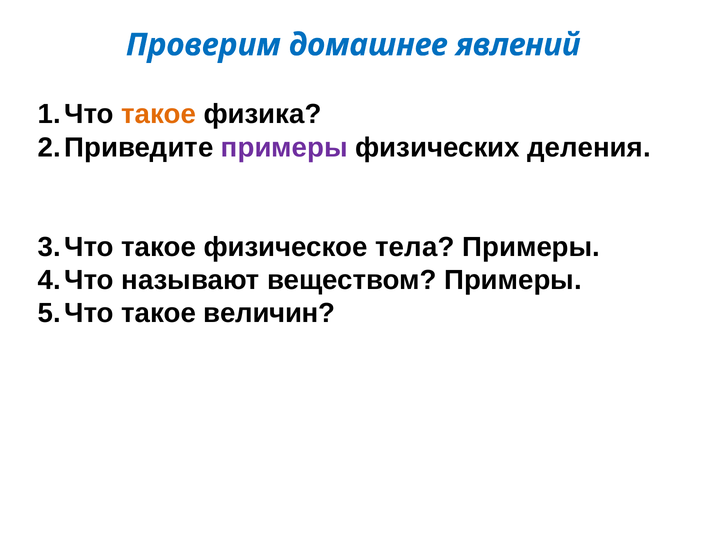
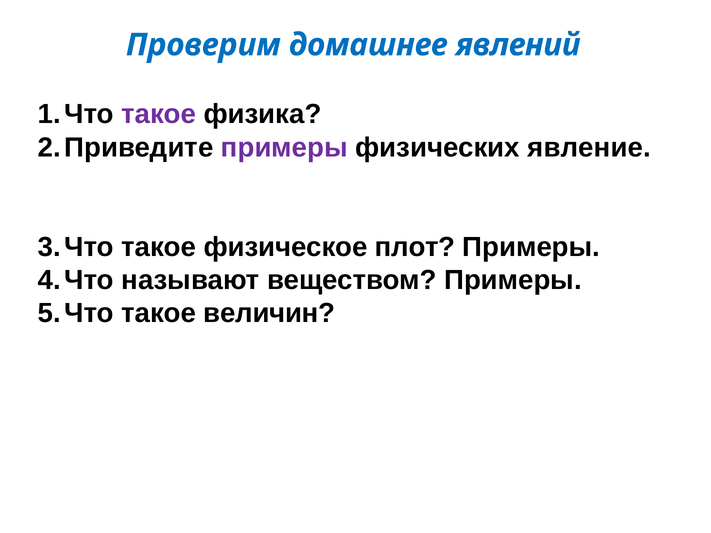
такое at (159, 114) colour: orange -> purple
деления: деления -> явление
тела: тела -> плот
